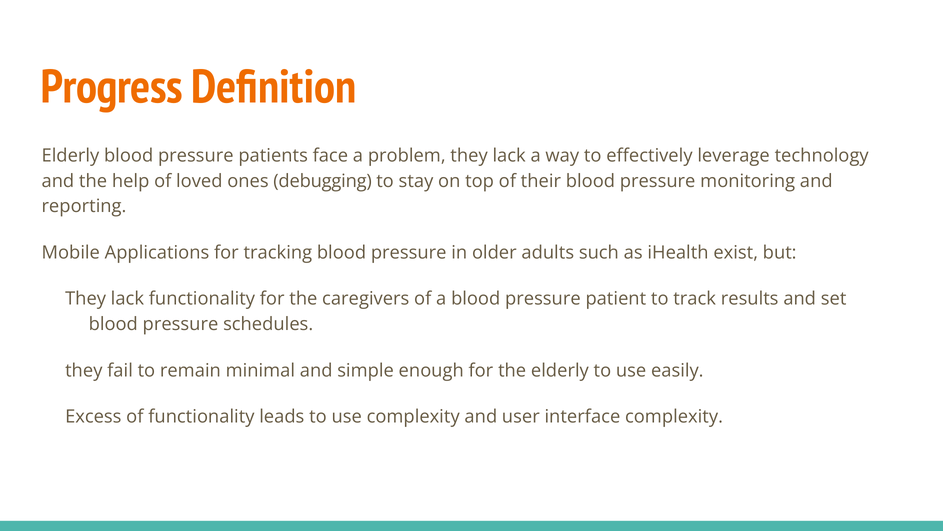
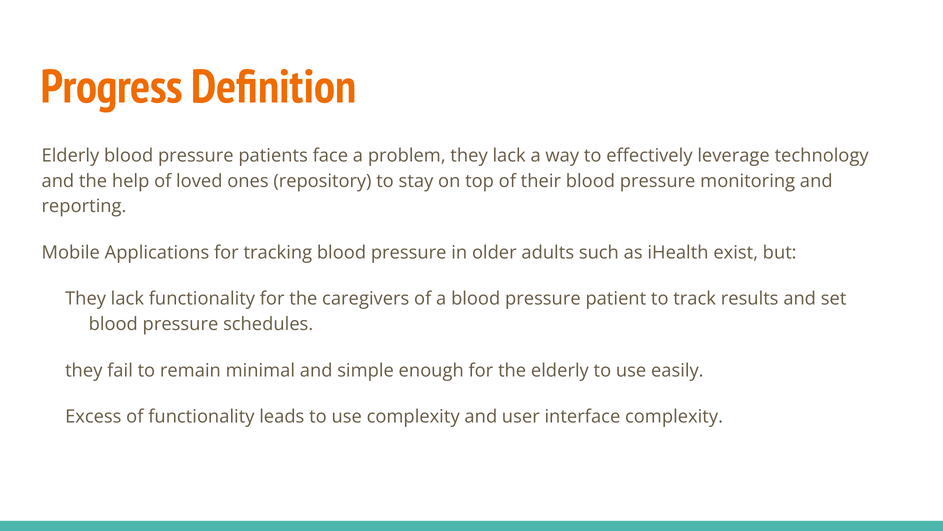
debugging: debugging -> repository
